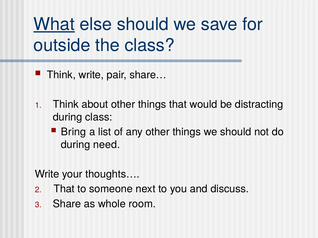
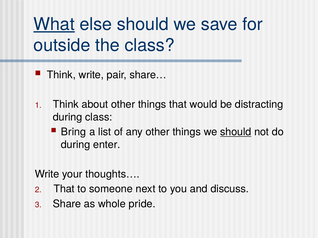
should at (236, 132) underline: none -> present
need: need -> enter
room: room -> pride
